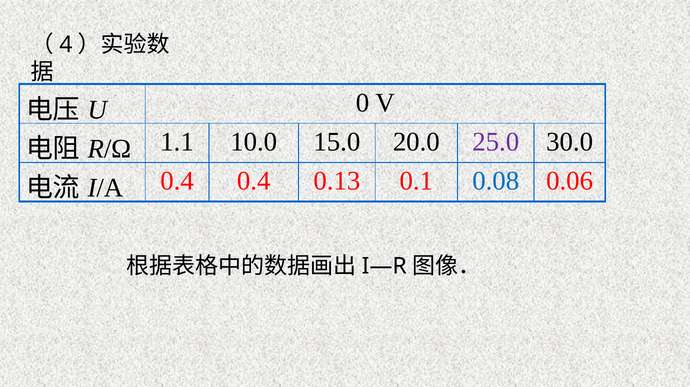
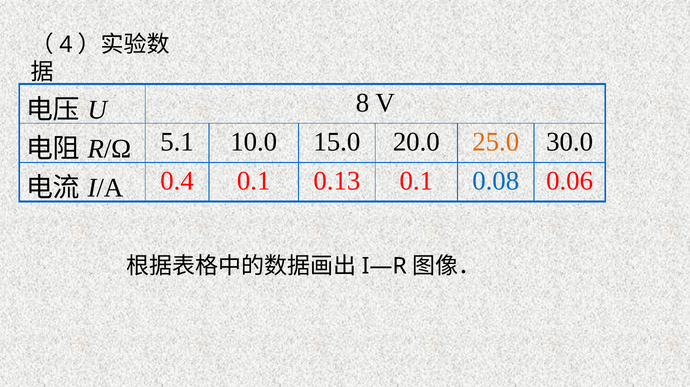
0: 0 -> 8
1.1: 1.1 -> 5.1
25.0 colour: purple -> orange
0.4 0.4: 0.4 -> 0.1
